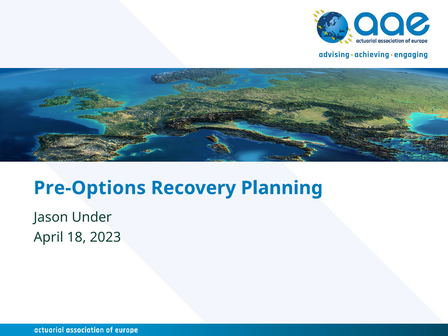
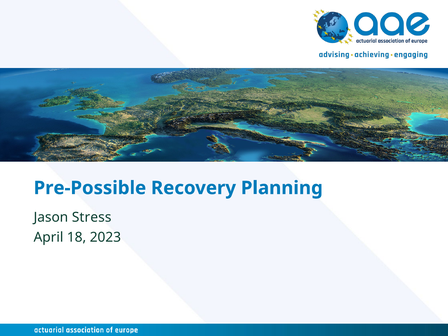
Pre-Options: Pre-Options -> Pre-Possible
Under: Under -> Stress
